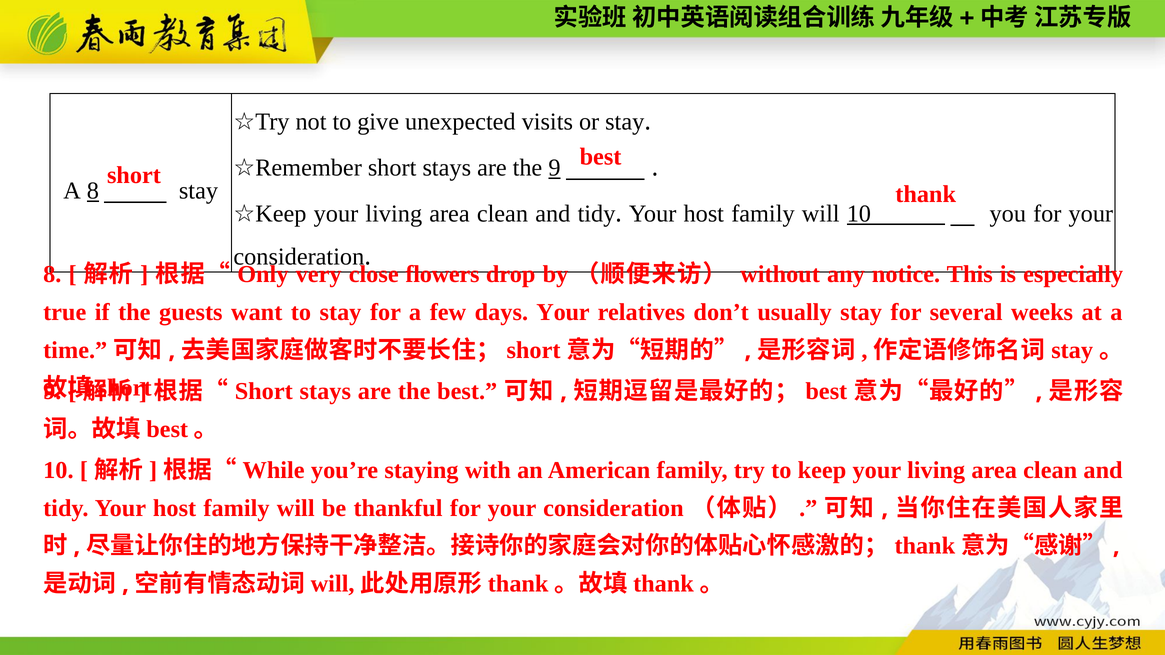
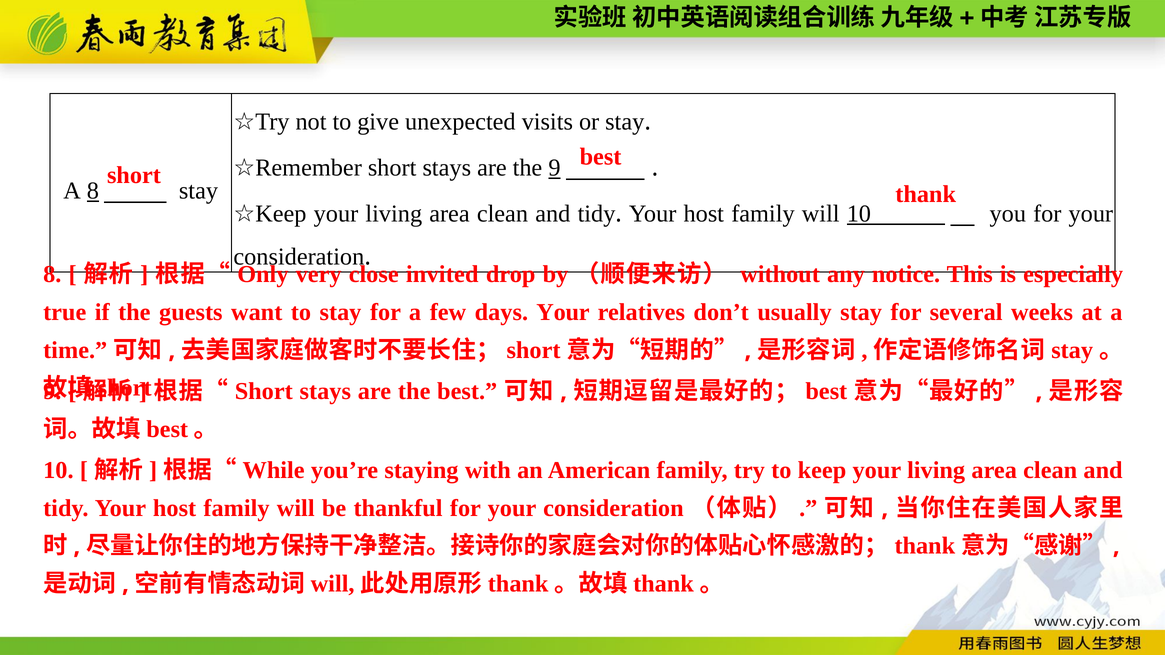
flowers: flowers -> invited
